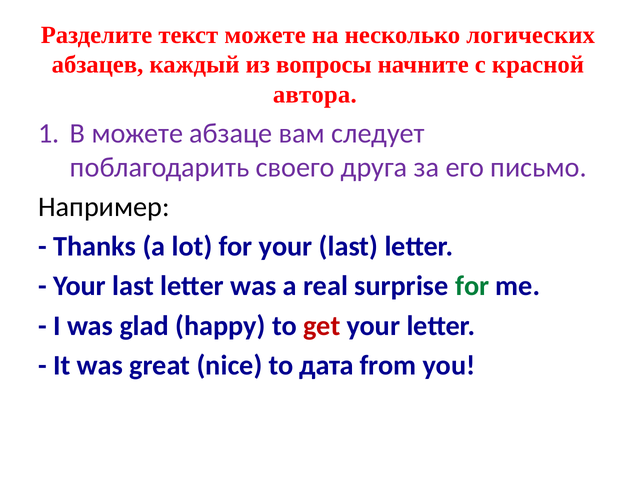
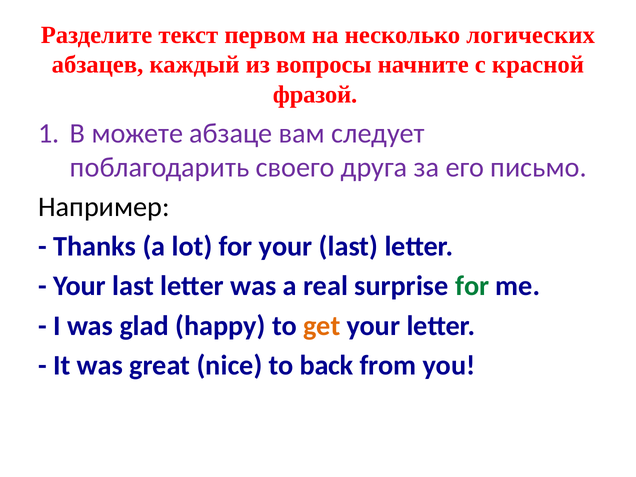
текст можете: можете -> первом
автора: автора -> фразой
get colour: red -> orange
дата: дата -> back
